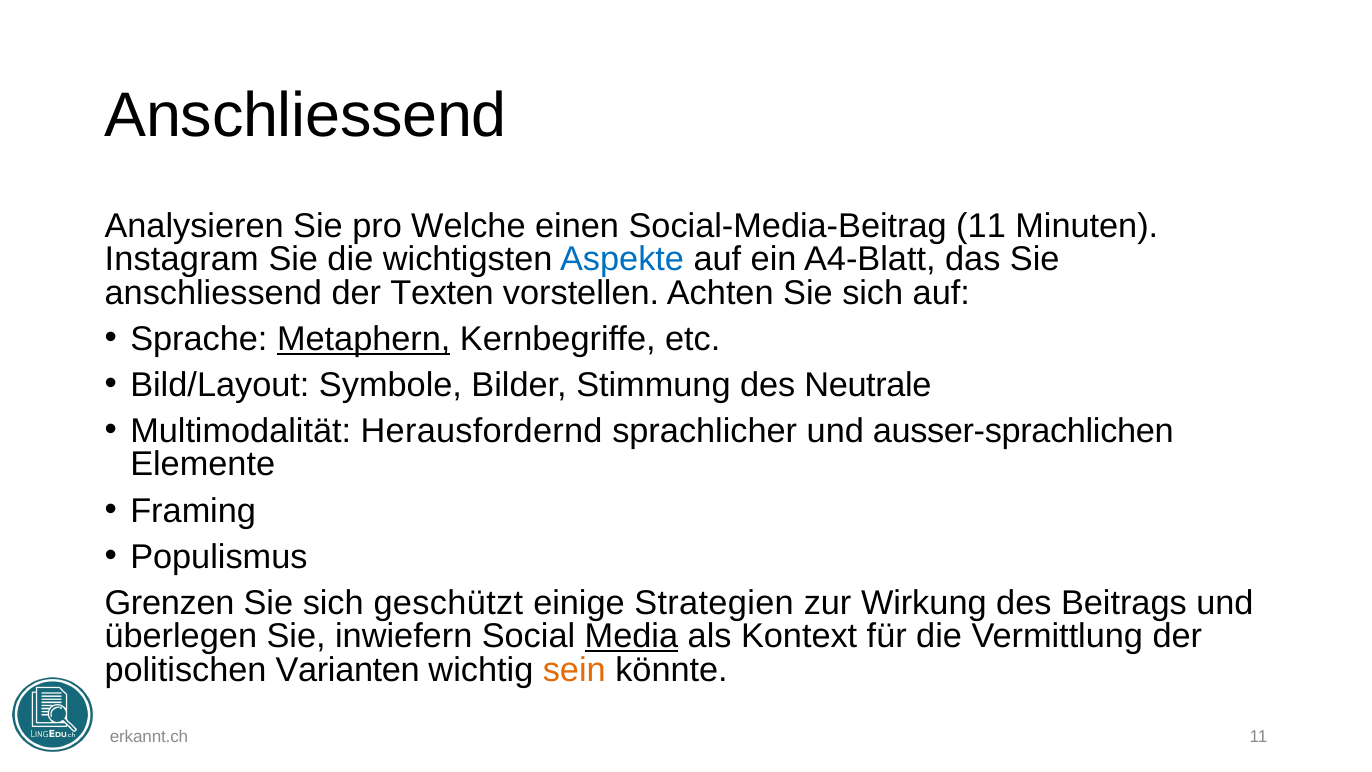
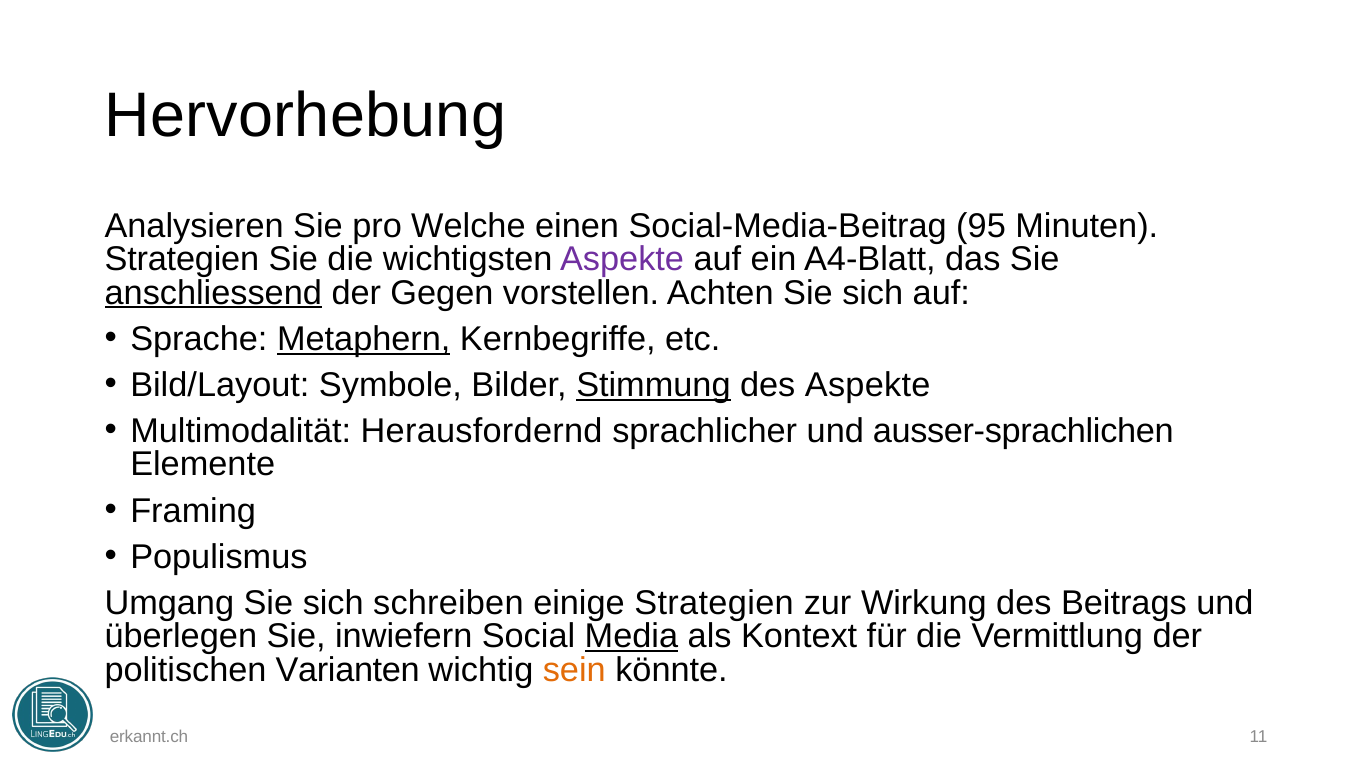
Anschliessend at (306, 115): Anschliessend -> Hervorhebung
Social-Media-Beitrag 11: 11 -> 95
Instagram at (182, 259): Instagram -> Strategien
Aspekte at (622, 259) colour: blue -> purple
anschliessend at (213, 293) underline: none -> present
Texten: Texten -> Gegen
Stimmung underline: none -> present
des Neutrale: Neutrale -> Aspekte
Grenzen: Grenzen -> Umgang
geschützt: geschützt -> schreiben
